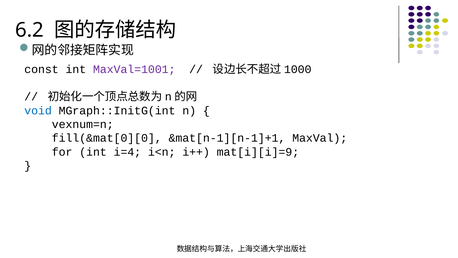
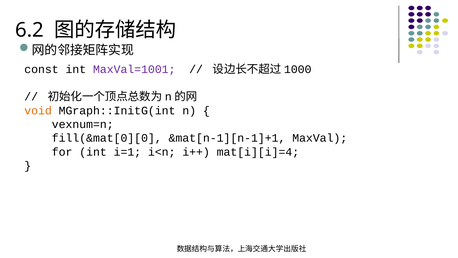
void colour: blue -> orange
i=4: i=4 -> i=1
mat[i][i]=9: mat[i][i]=9 -> mat[i][i]=4
